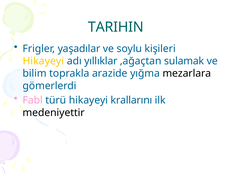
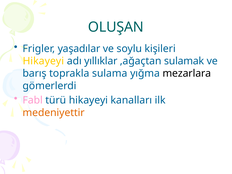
TARIHIN: TARIHIN -> OLUŞAN
bilim: bilim -> barış
arazide: arazide -> sulama
krallarını: krallarını -> kanalları
medeniyettir colour: black -> orange
